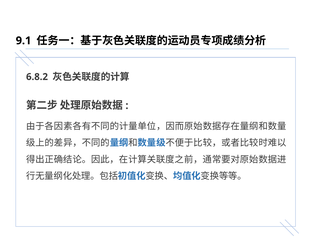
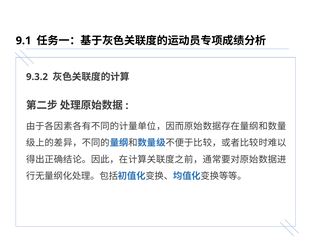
6.8.2: 6.8.2 -> 9.3.2
